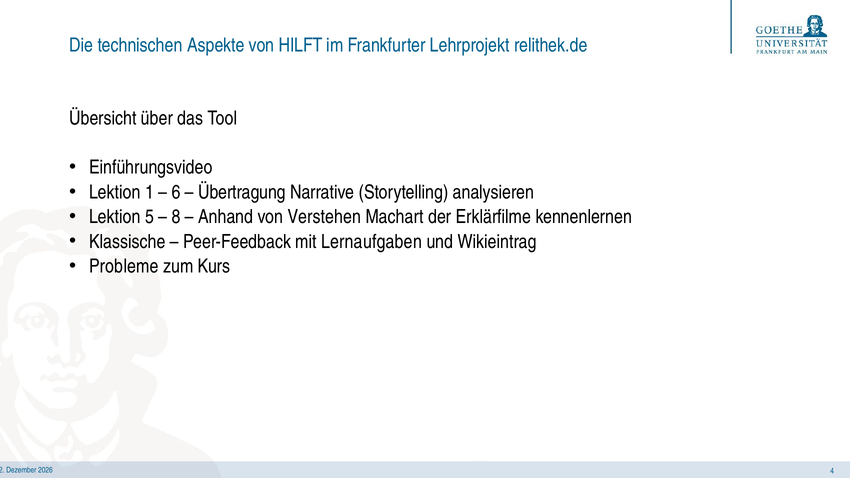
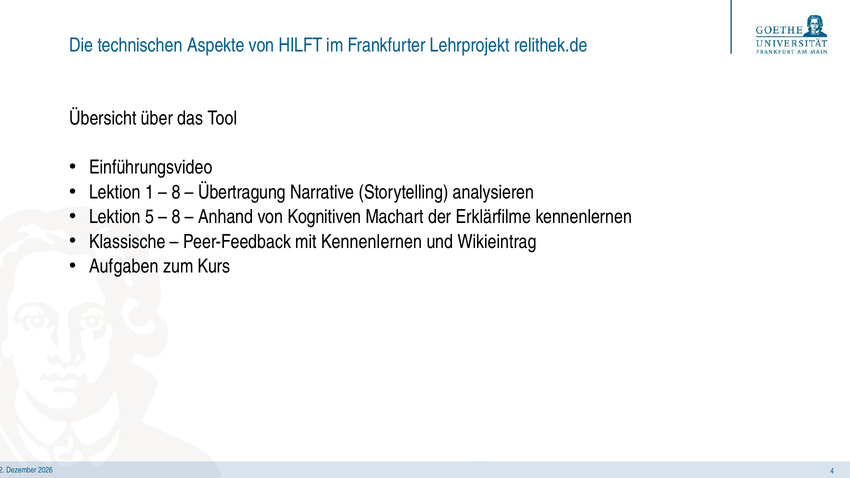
6 at (176, 192): 6 -> 8
Verstehen: Verstehen -> Kognitiven
mit Lernaufgaben: Lernaufgaben -> Kennenlernen
Probleme: Probleme -> Aufgaben
